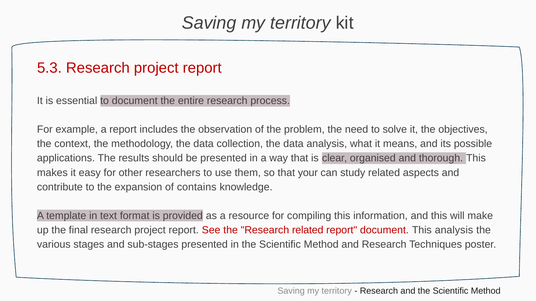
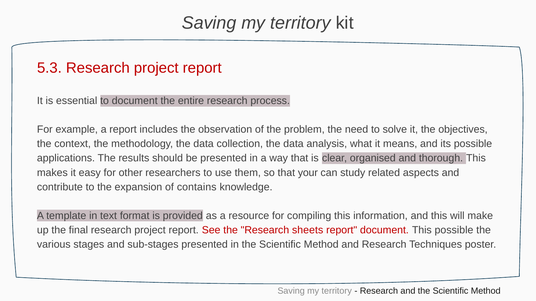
Research related: related -> sheets
This analysis: analysis -> possible
